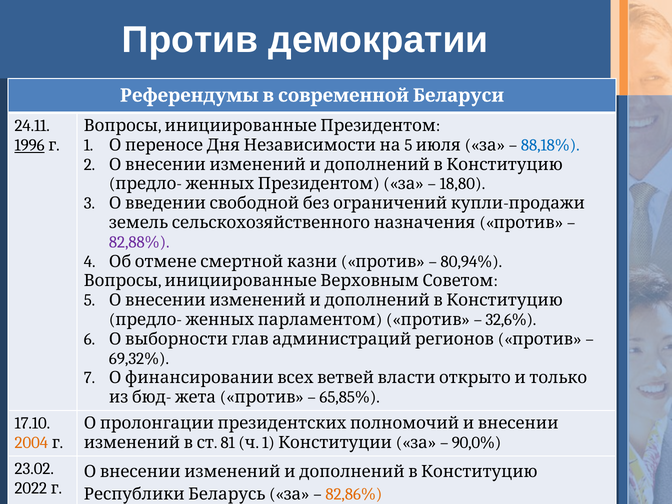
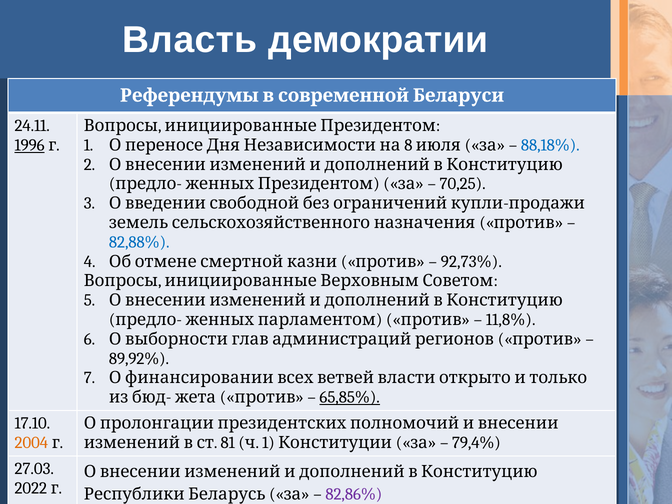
Против at (190, 40): Против -> Власть
1 5: 5 -> 8
18,80: 18,80 -> 70,25
82,88% colour: purple -> blue
80,94%: 80,94% -> 92,73%
32,6%: 32,6% -> 11,8%
69,32%: 69,32% -> 89,92%
65,85% underline: none -> present
90,0%: 90,0% -> 79,4%
23.02: 23.02 -> 27.03
82,86% colour: orange -> purple
